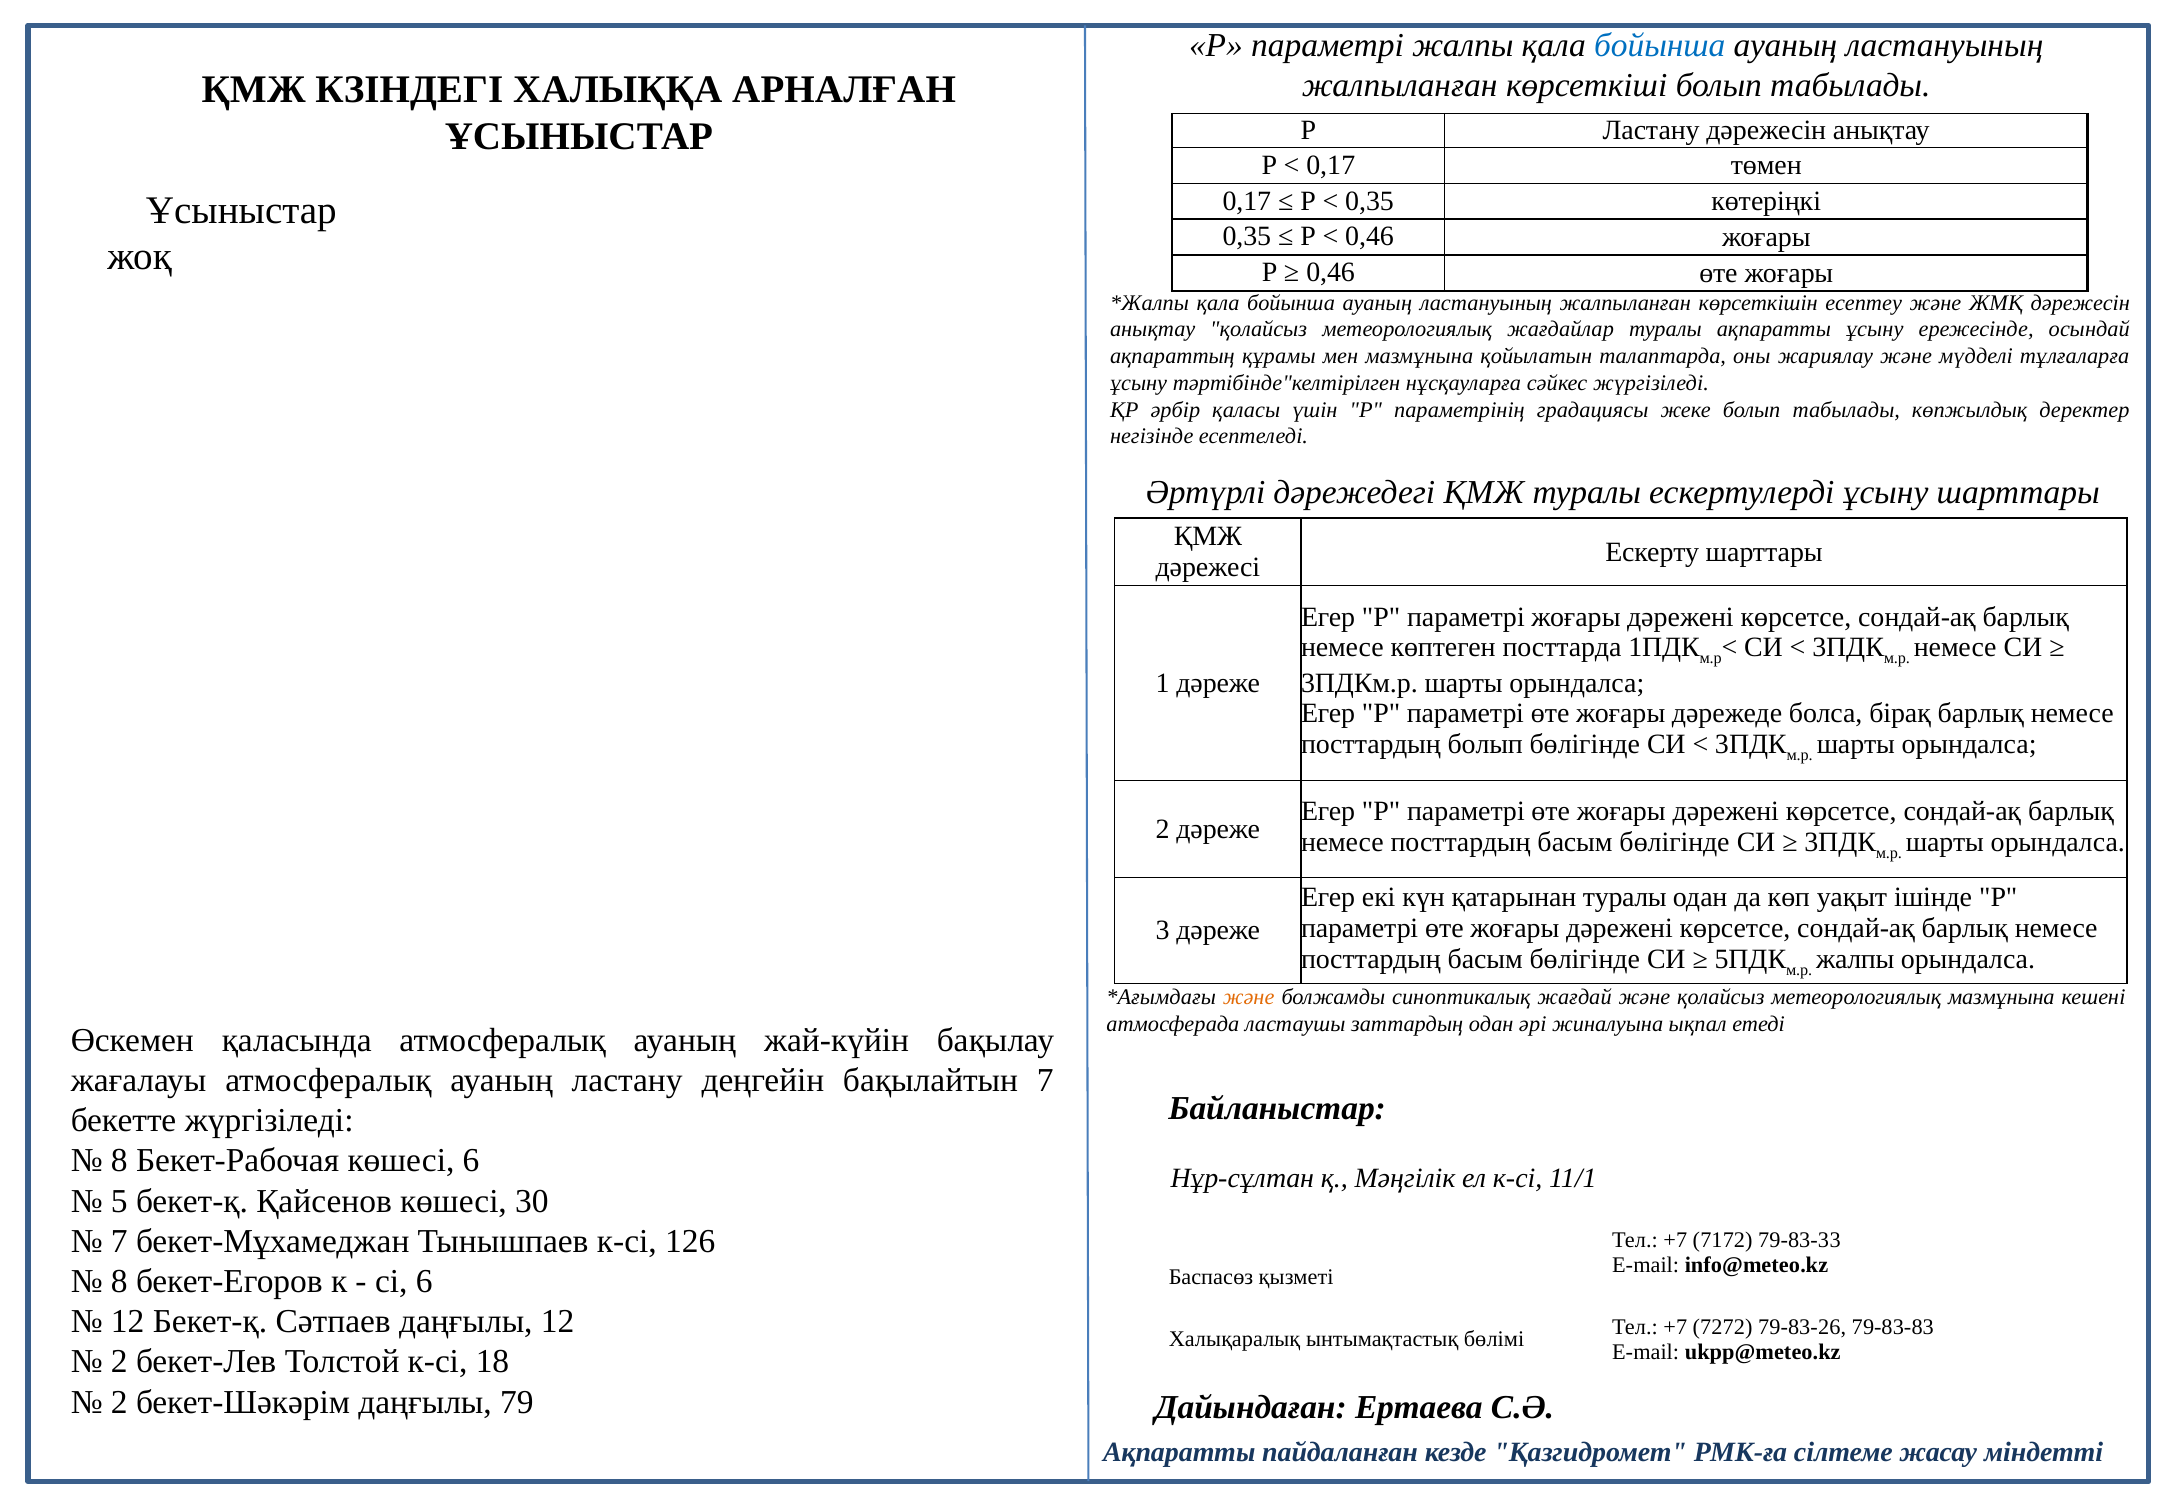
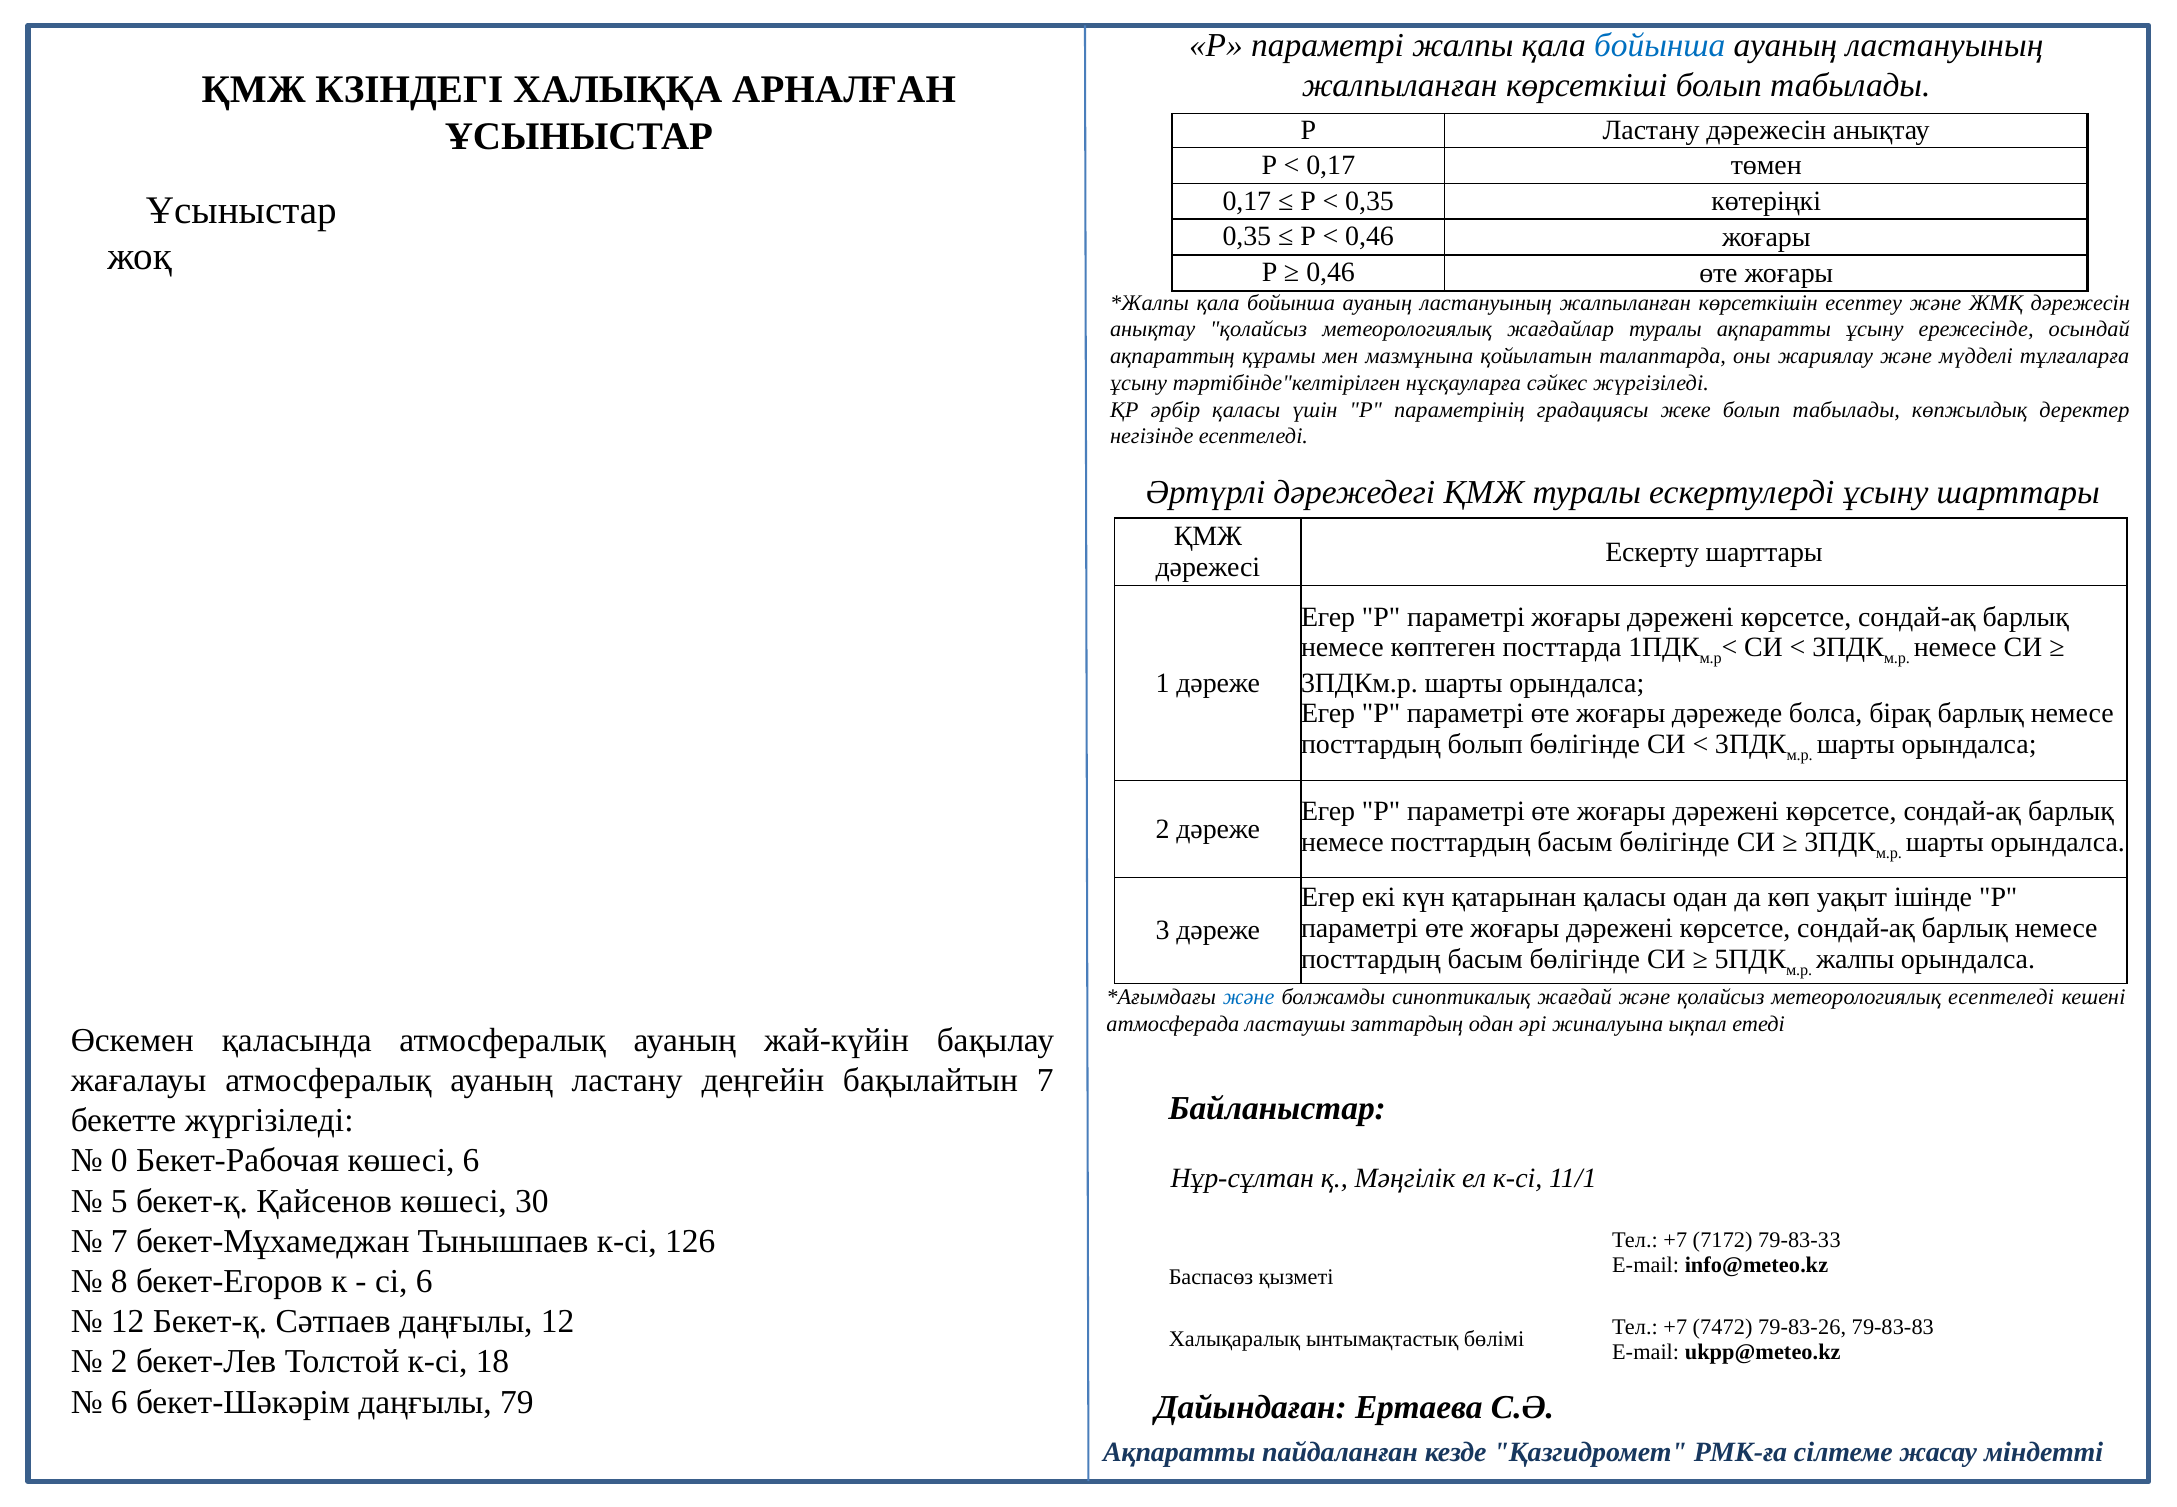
қатарынан туралы: туралы -> қаласы
және at (1249, 997) colour: orange -> blue
метеорологиялық мазмұнына: мазмұнына -> есептеледі
8 at (119, 1161): 8 -> 0
7272: 7272 -> 7472
2 at (119, 1402): 2 -> 6
